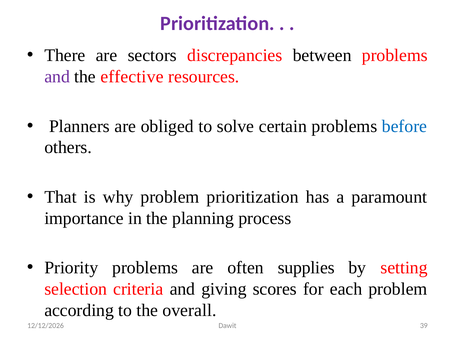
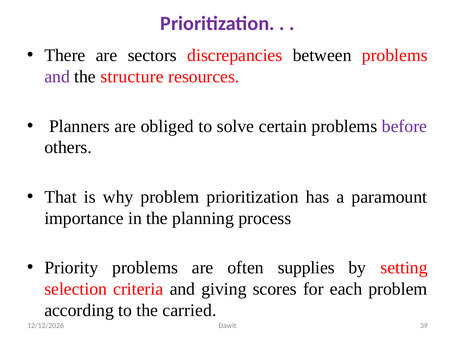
effective: effective -> structure
before colour: blue -> purple
overall: overall -> carried
